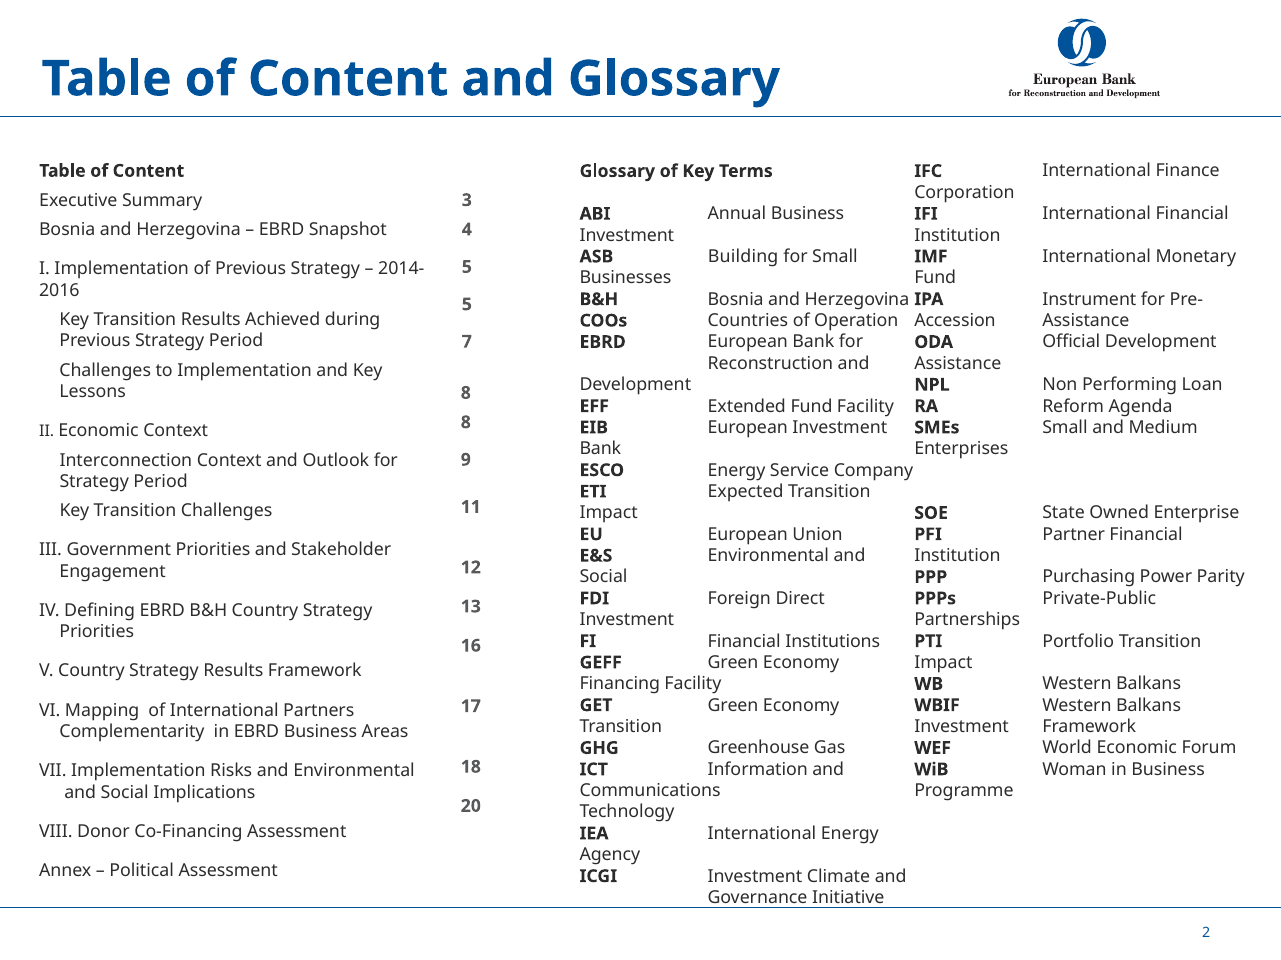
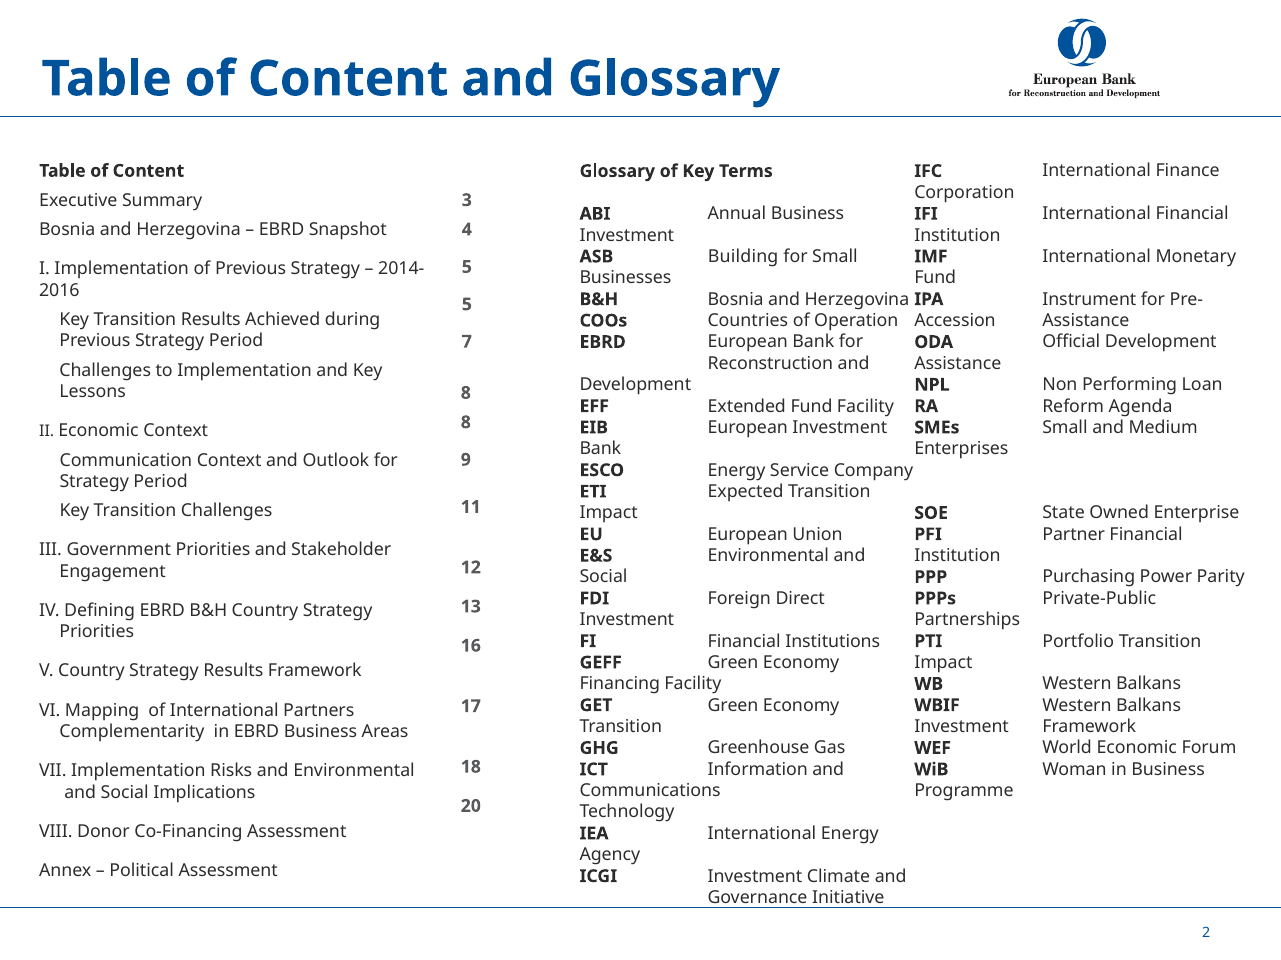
Interconnection: Interconnection -> Communication
